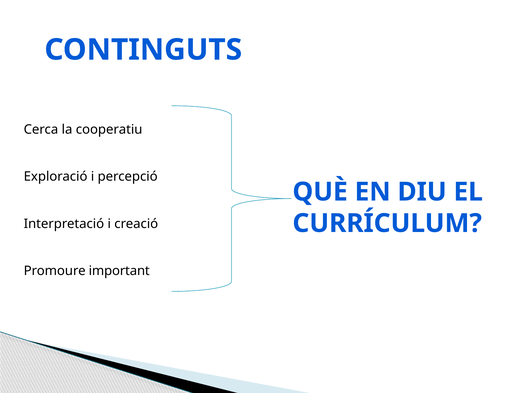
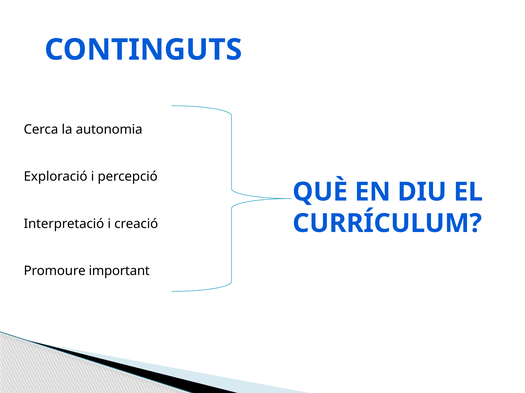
cooperatiu: cooperatiu -> autonomia
